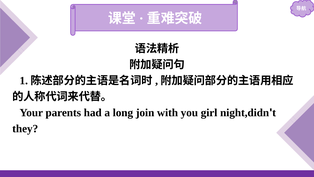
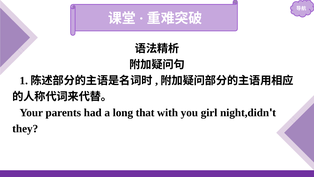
join: join -> that
